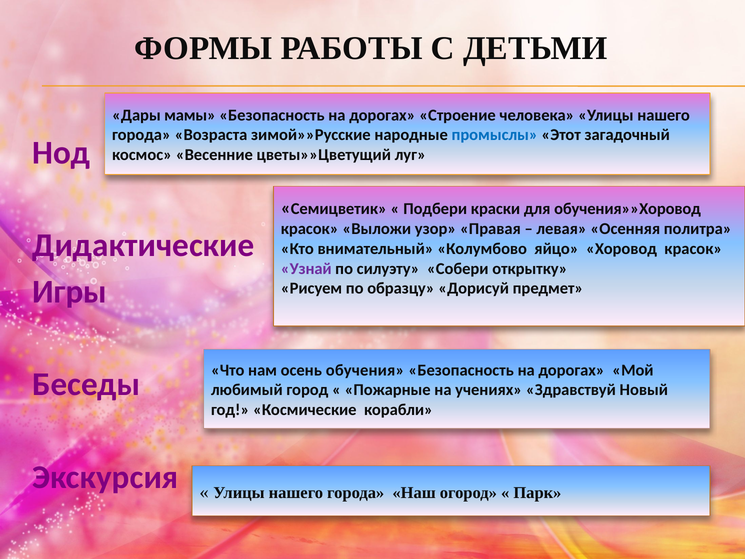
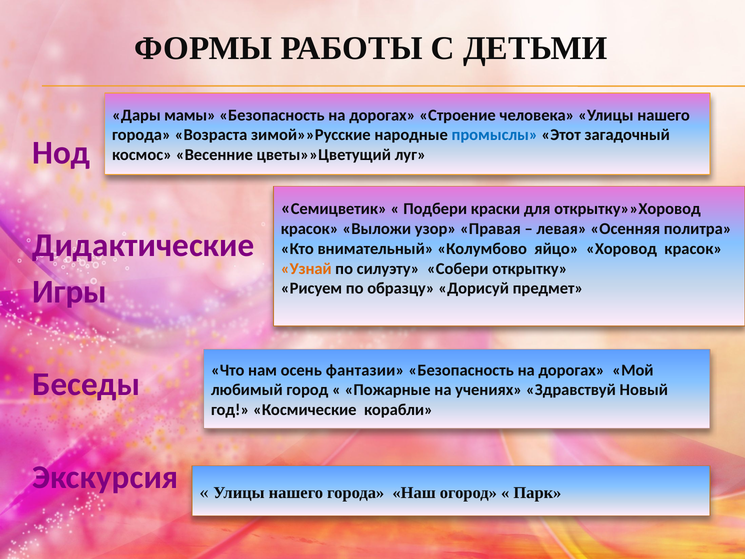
обучения»»Хоровод: обучения»»Хоровод -> открытку»»Хоровод
Узнай colour: purple -> orange
обучения: обучения -> фантазии
